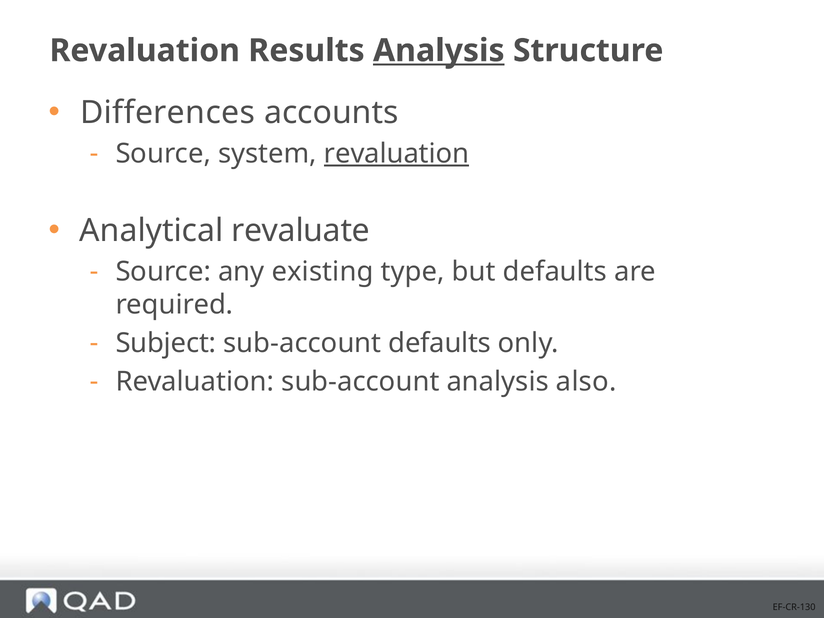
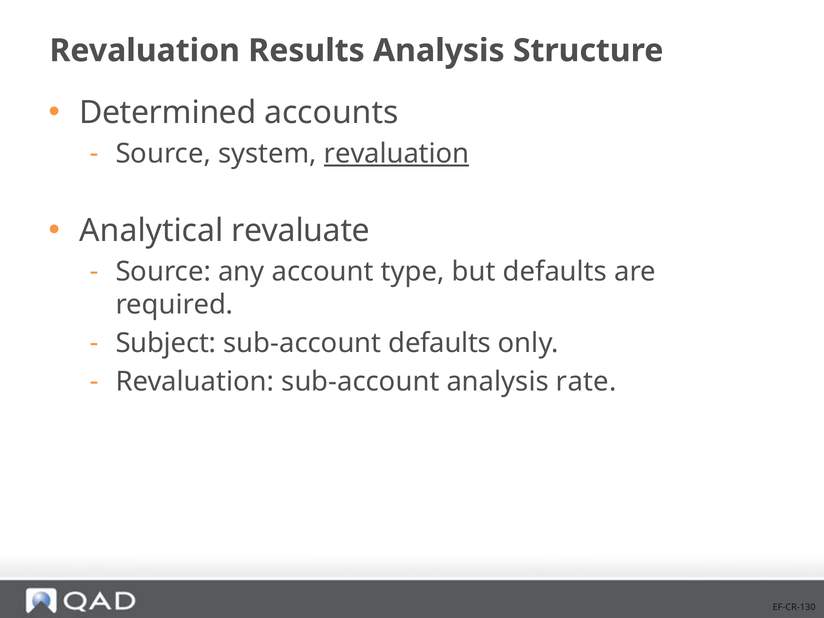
Analysis at (439, 51) underline: present -> none
Differences: Differences -> Determined
existing: existing -> account
also: also -> rate
